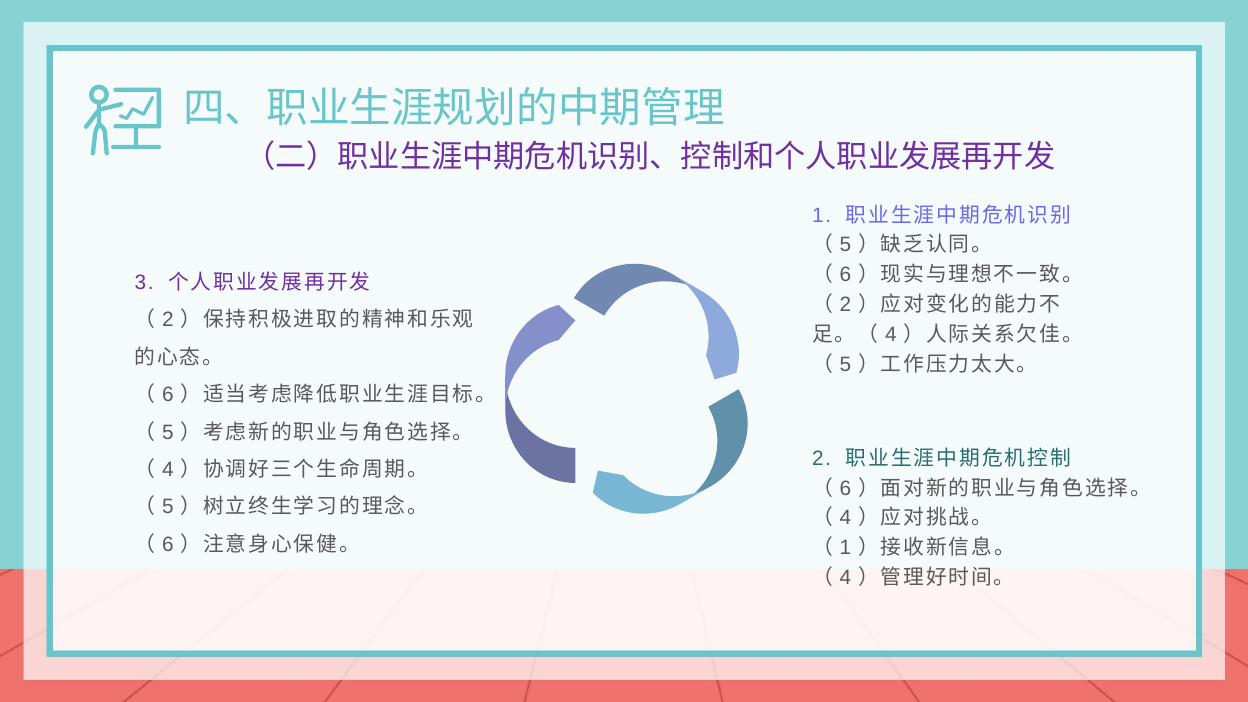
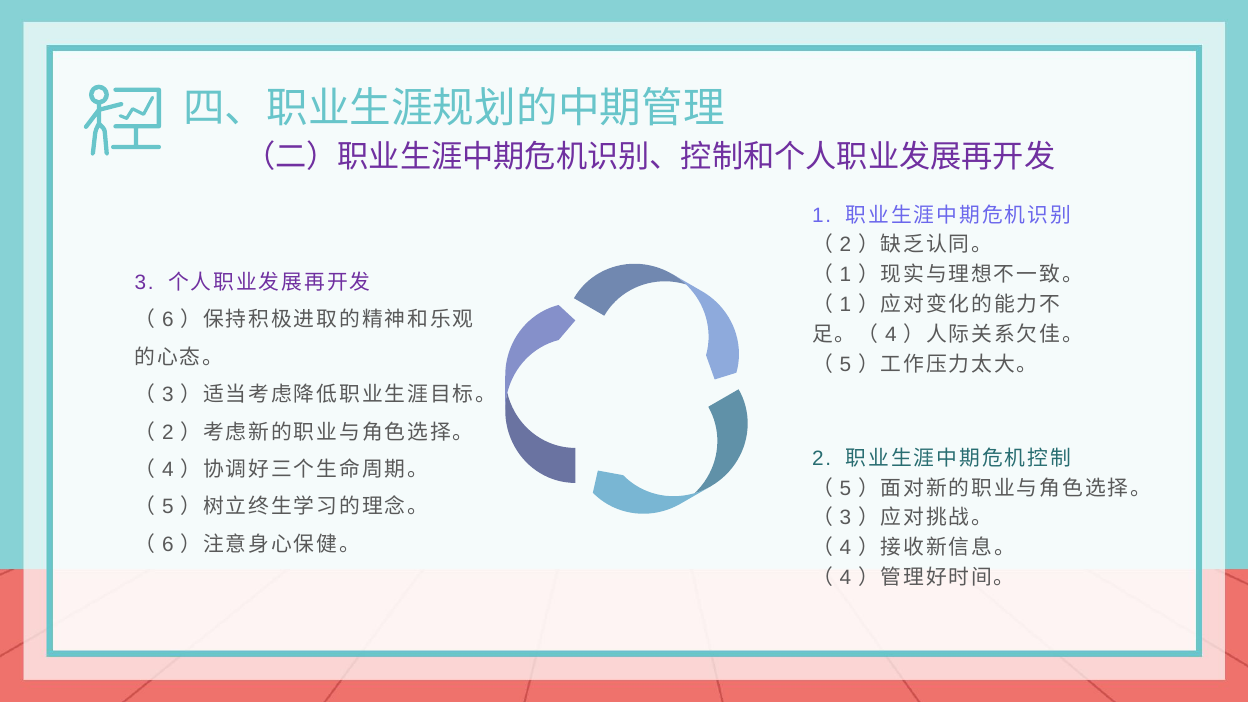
5 at (846, 245): 5 -> 2
6 at (846, 275): 6 -> 1
2 at (846, 305): 2 -> 1
2 at (168, 320): 2 -> 6
6 at (168, 395): 6 -> 3
5 at (168, 432): 5 -> 2
6 at (846, 488): 6 -> 5
4 at (846, 518): 4 -> 3
1 at (846, 548): 1 -> 4
